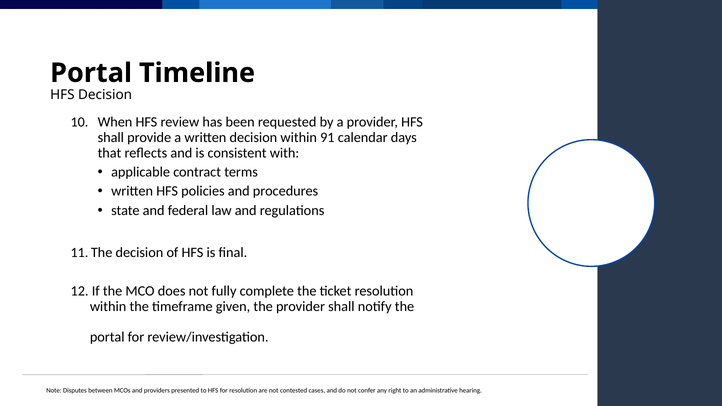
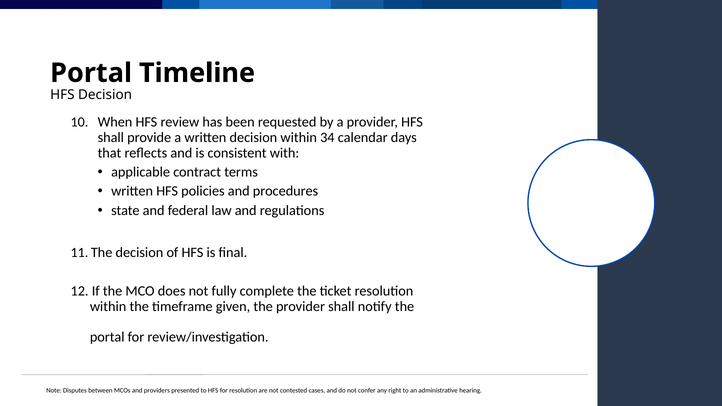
91: 91 -> 34
